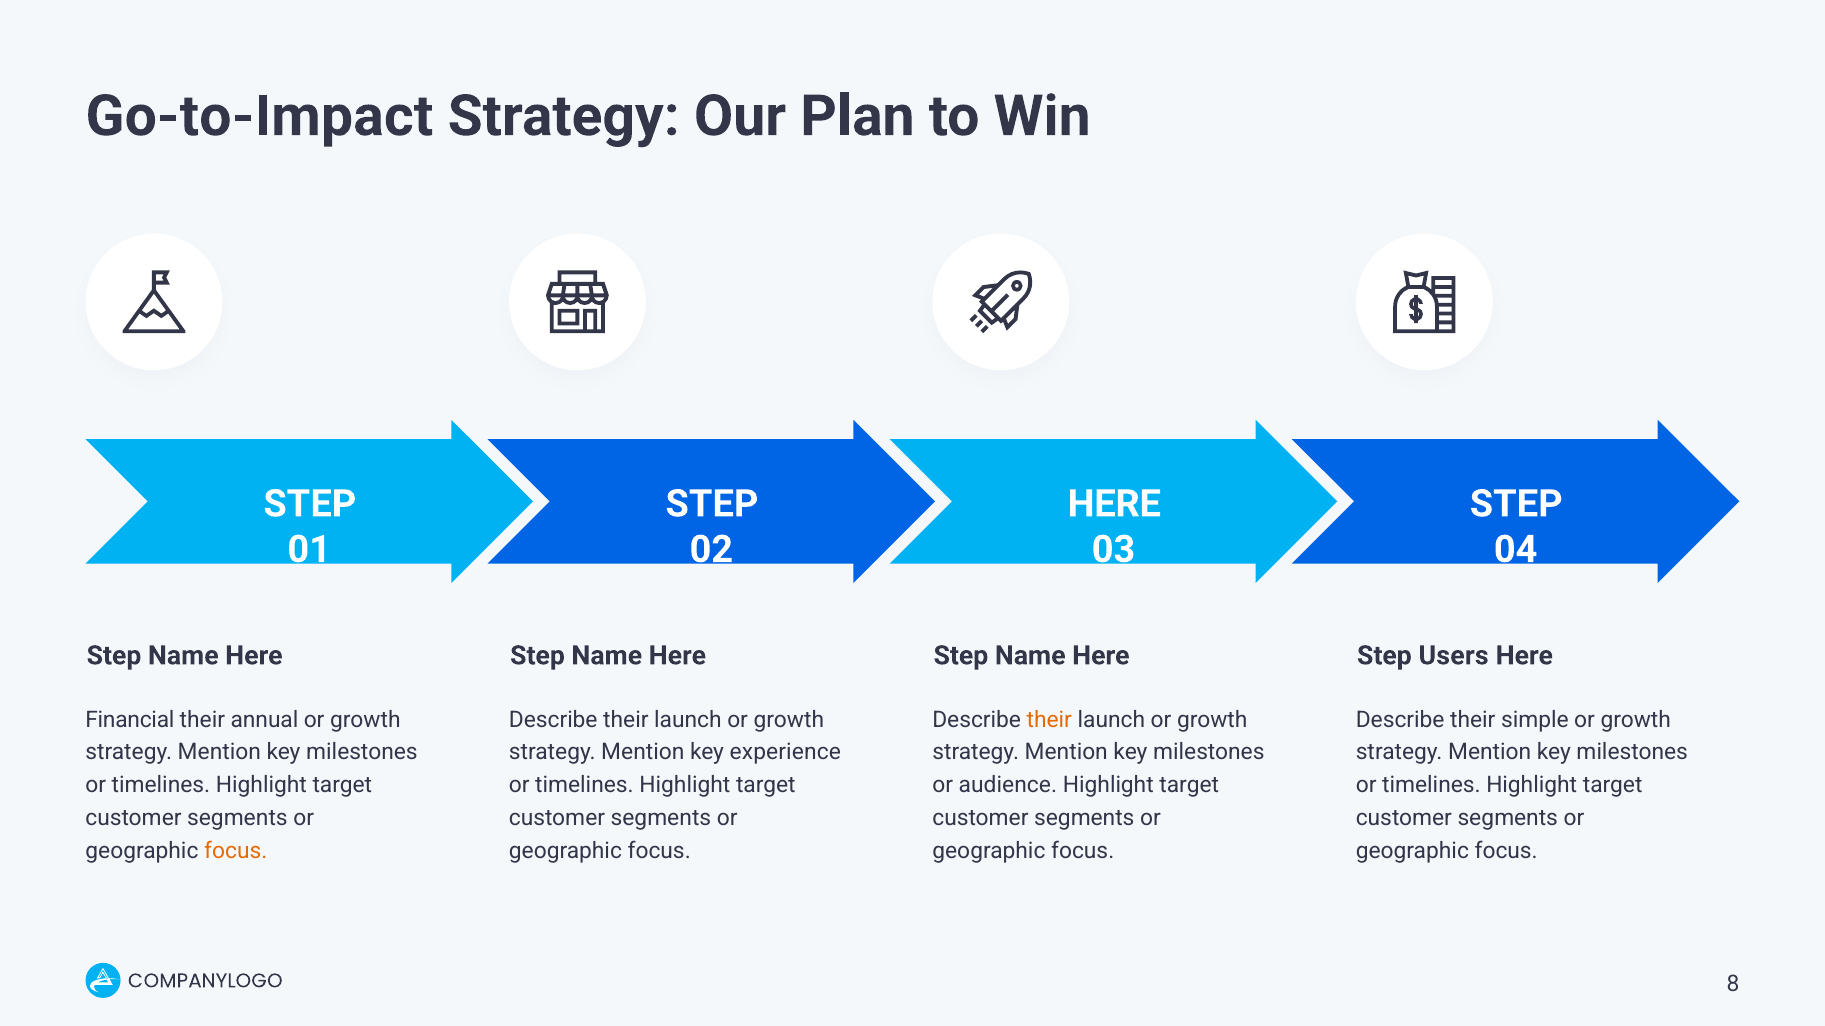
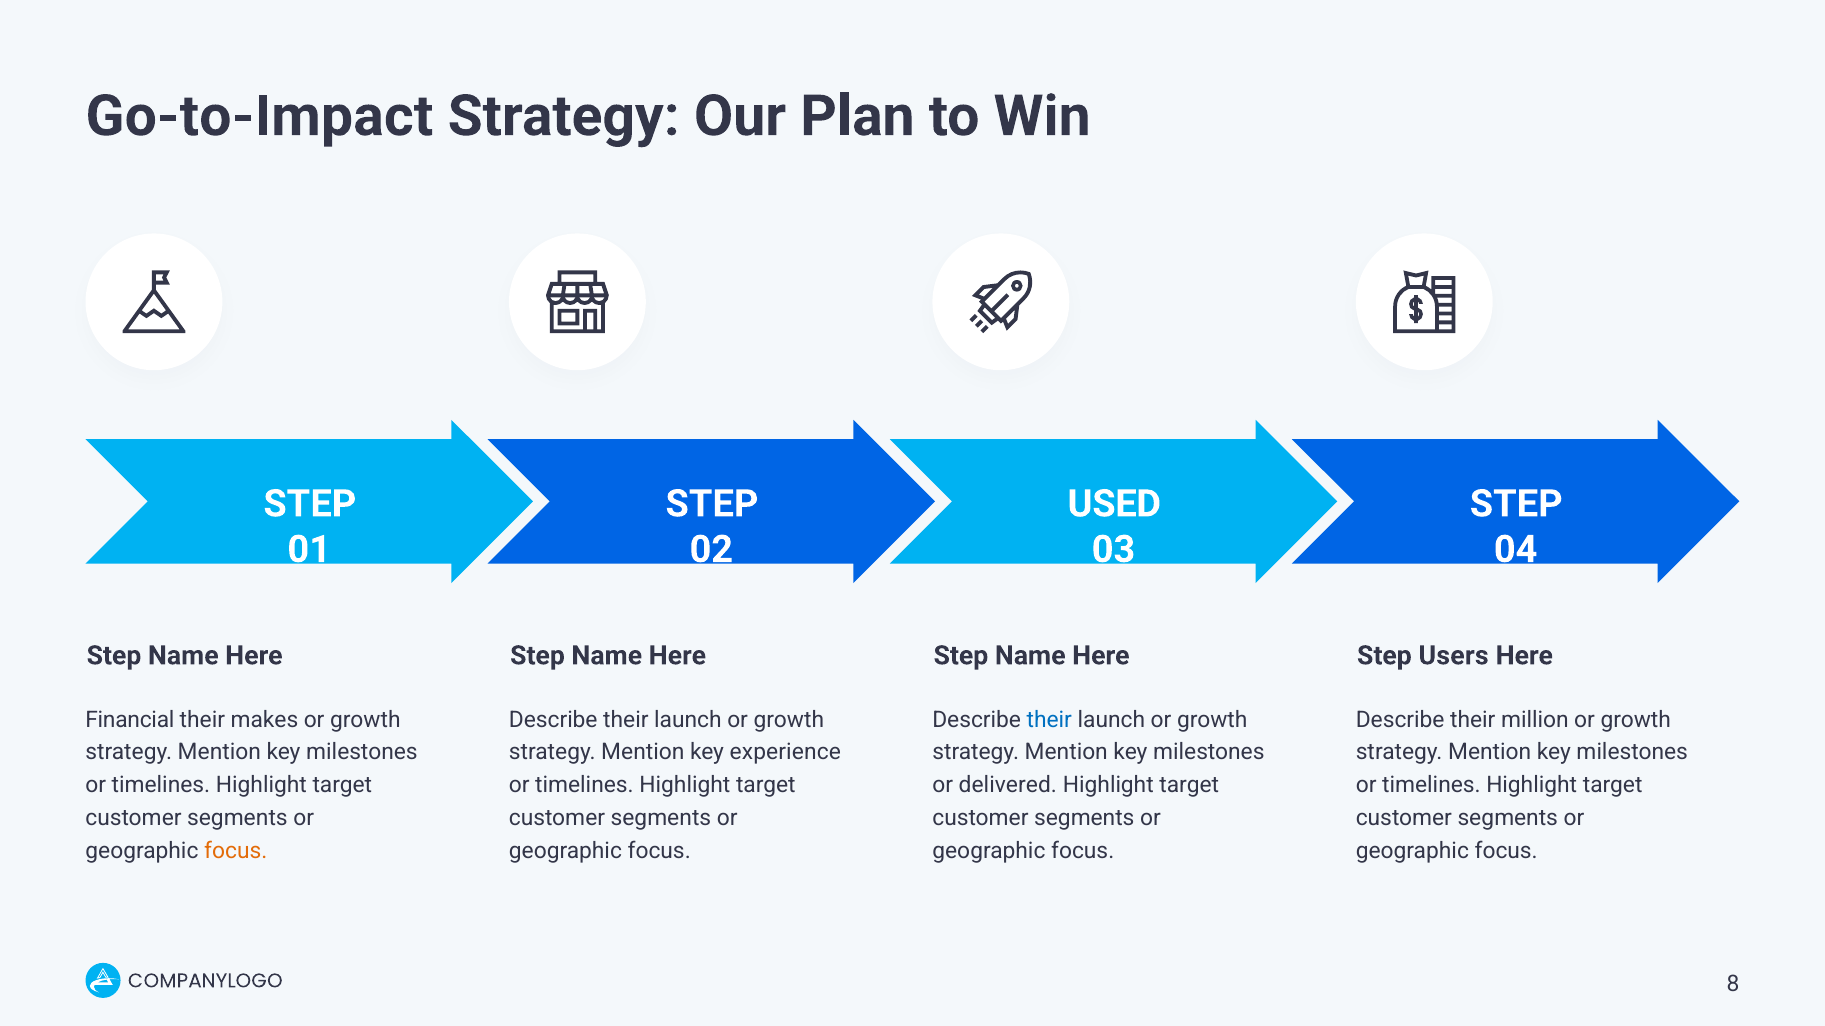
HERE at (1114, 504): HERE -> USED
annual: annual -> makes
their at (1049, 720) colour: orange -> blue
simple: simple -> million
audience: audience -> delivered
